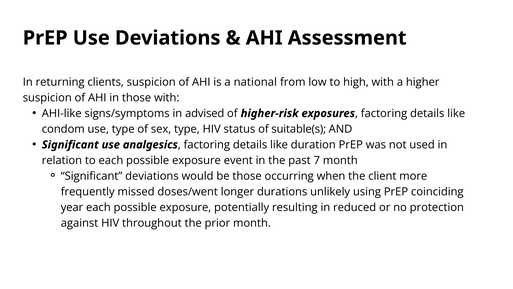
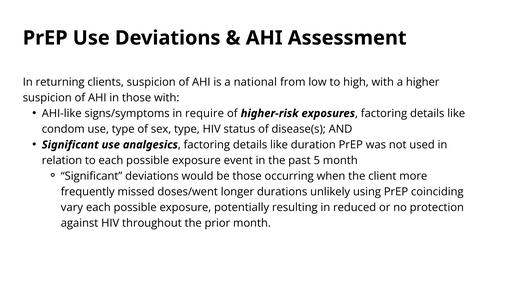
advised: advised -> require
suitable(s: suitable(s -> disease(s
7: 7 -> 5
year: year -> vary
